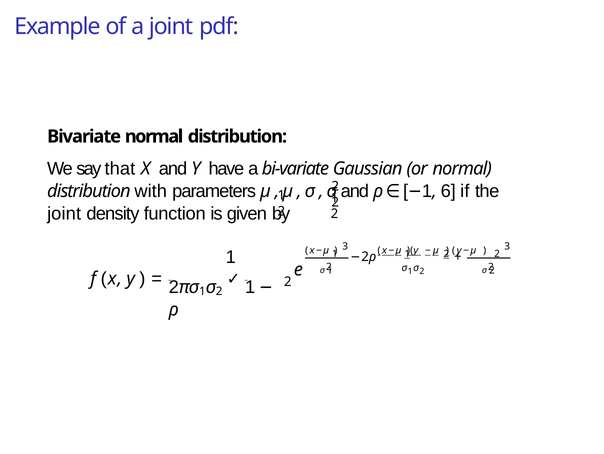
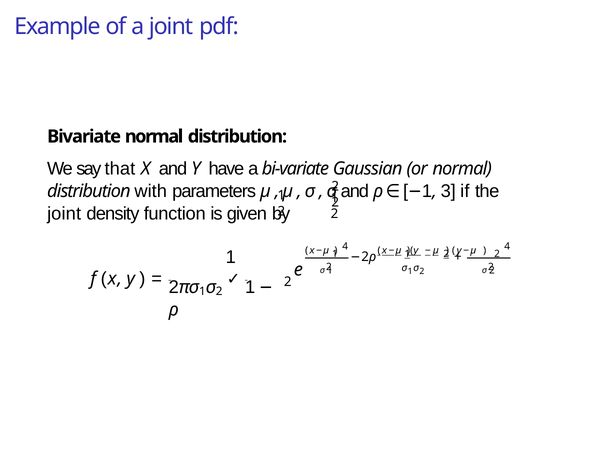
6: 6 -> 3
3 at (345, 246): 3 -> 4
3 at (507, 246): 3 -> 4
